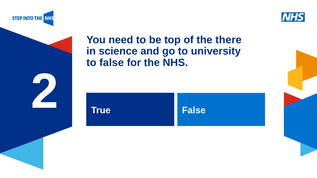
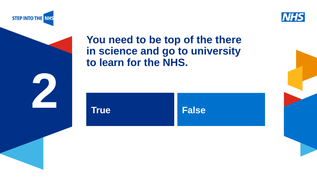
to false: false -> learn
